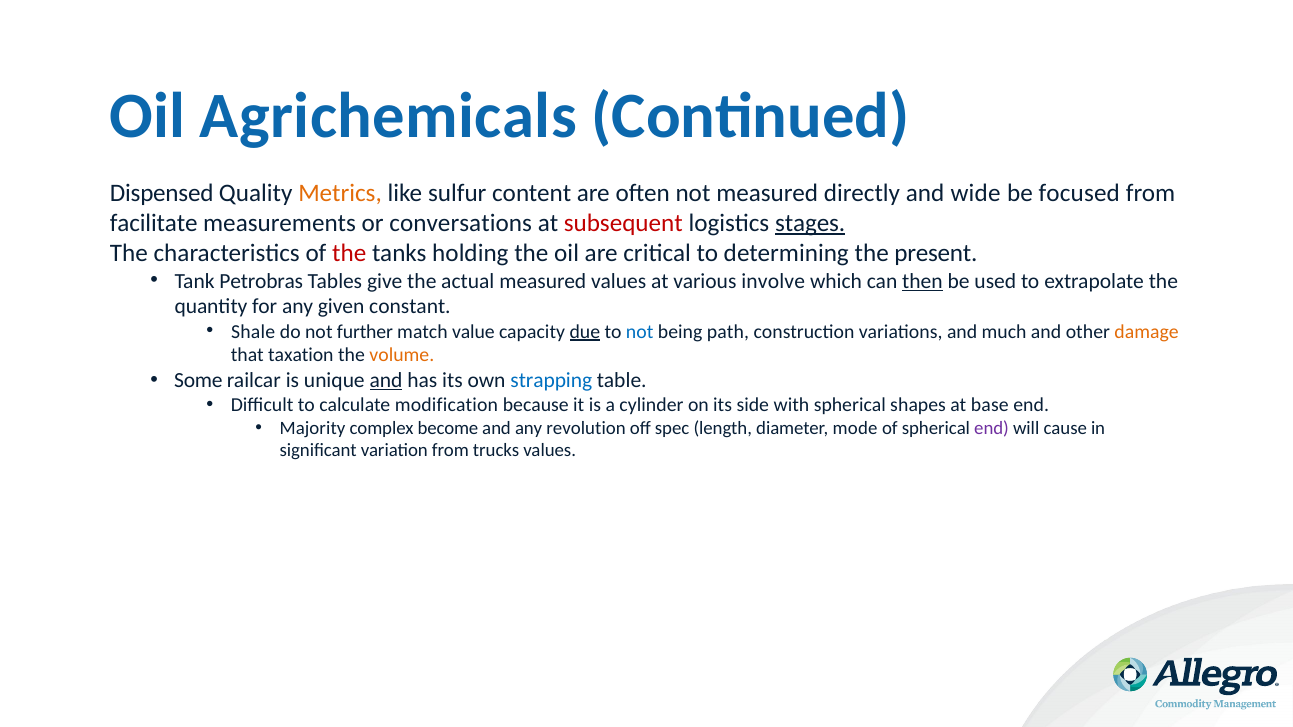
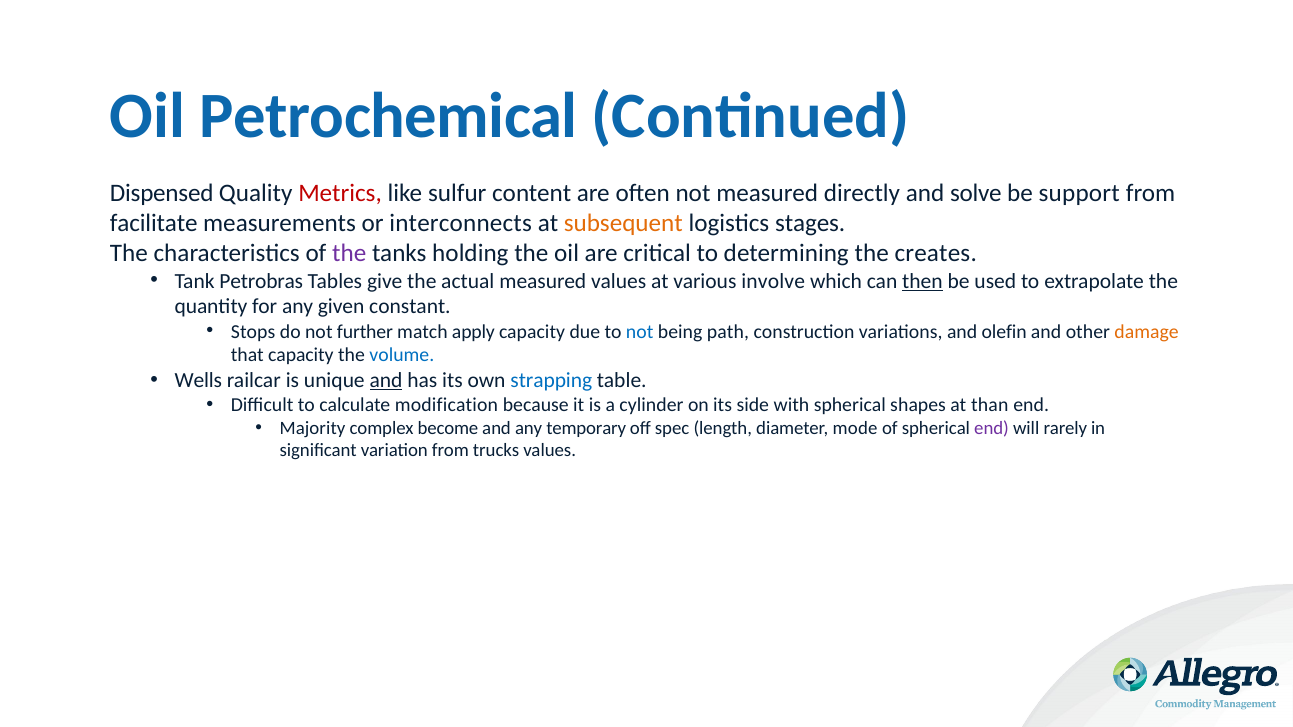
Agrichemicals: Agrichemicals -> Petrochemical
Metrics colour: orange -> red
wide: wide -> solve
focused: focused -> support
conversations: conversations -> interconnects
subsequent colour: red -> orange
stages underline: present -> none
the at (349, 253) colour: red -> purple
present: present -> creates
Shale: Shale -> Stops
value: value -> apply
due underline: present -> none
much: much -> olefin
that taxation: taxation -> capacity
volume colour: orange -> blue
Some: Some -> Wells
base: base -> than
revolution: revolution -> temporary
cause: cause -> rarely
